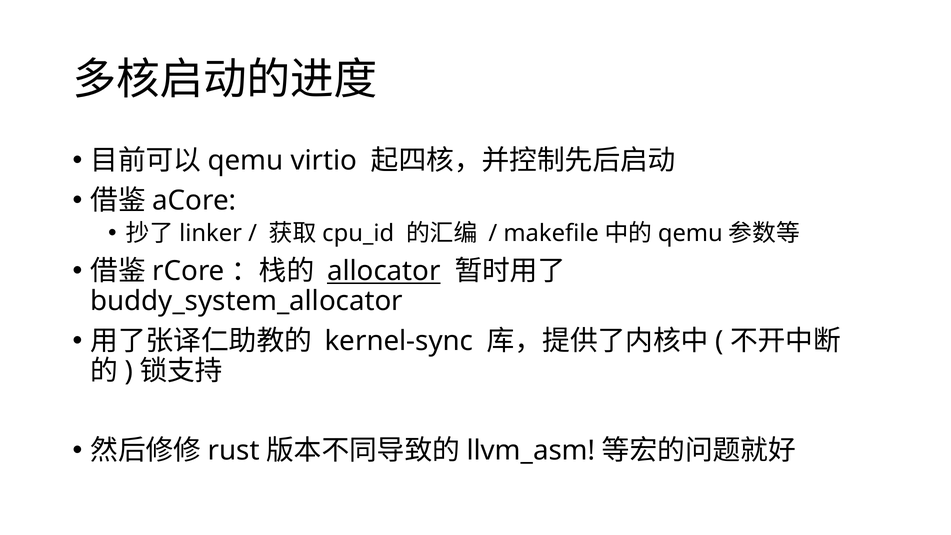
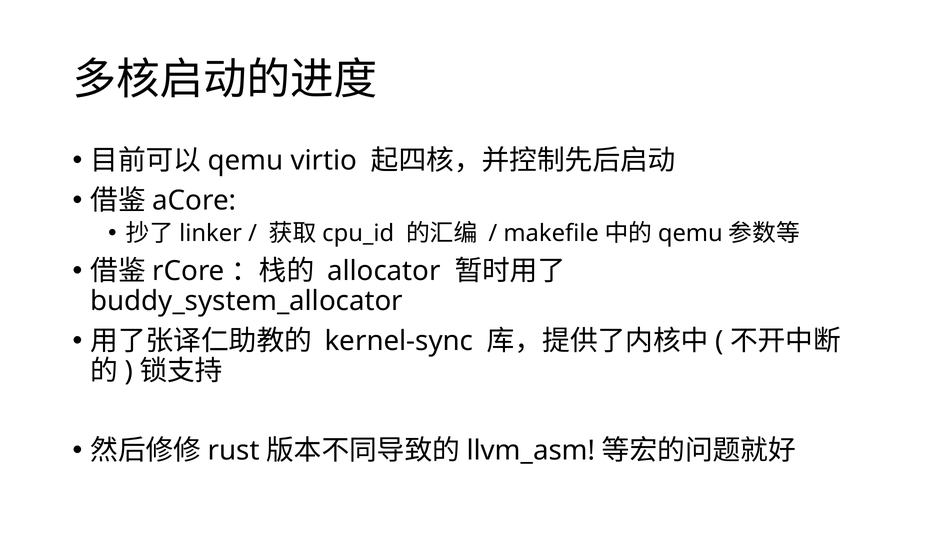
allocator underline: present -> none
